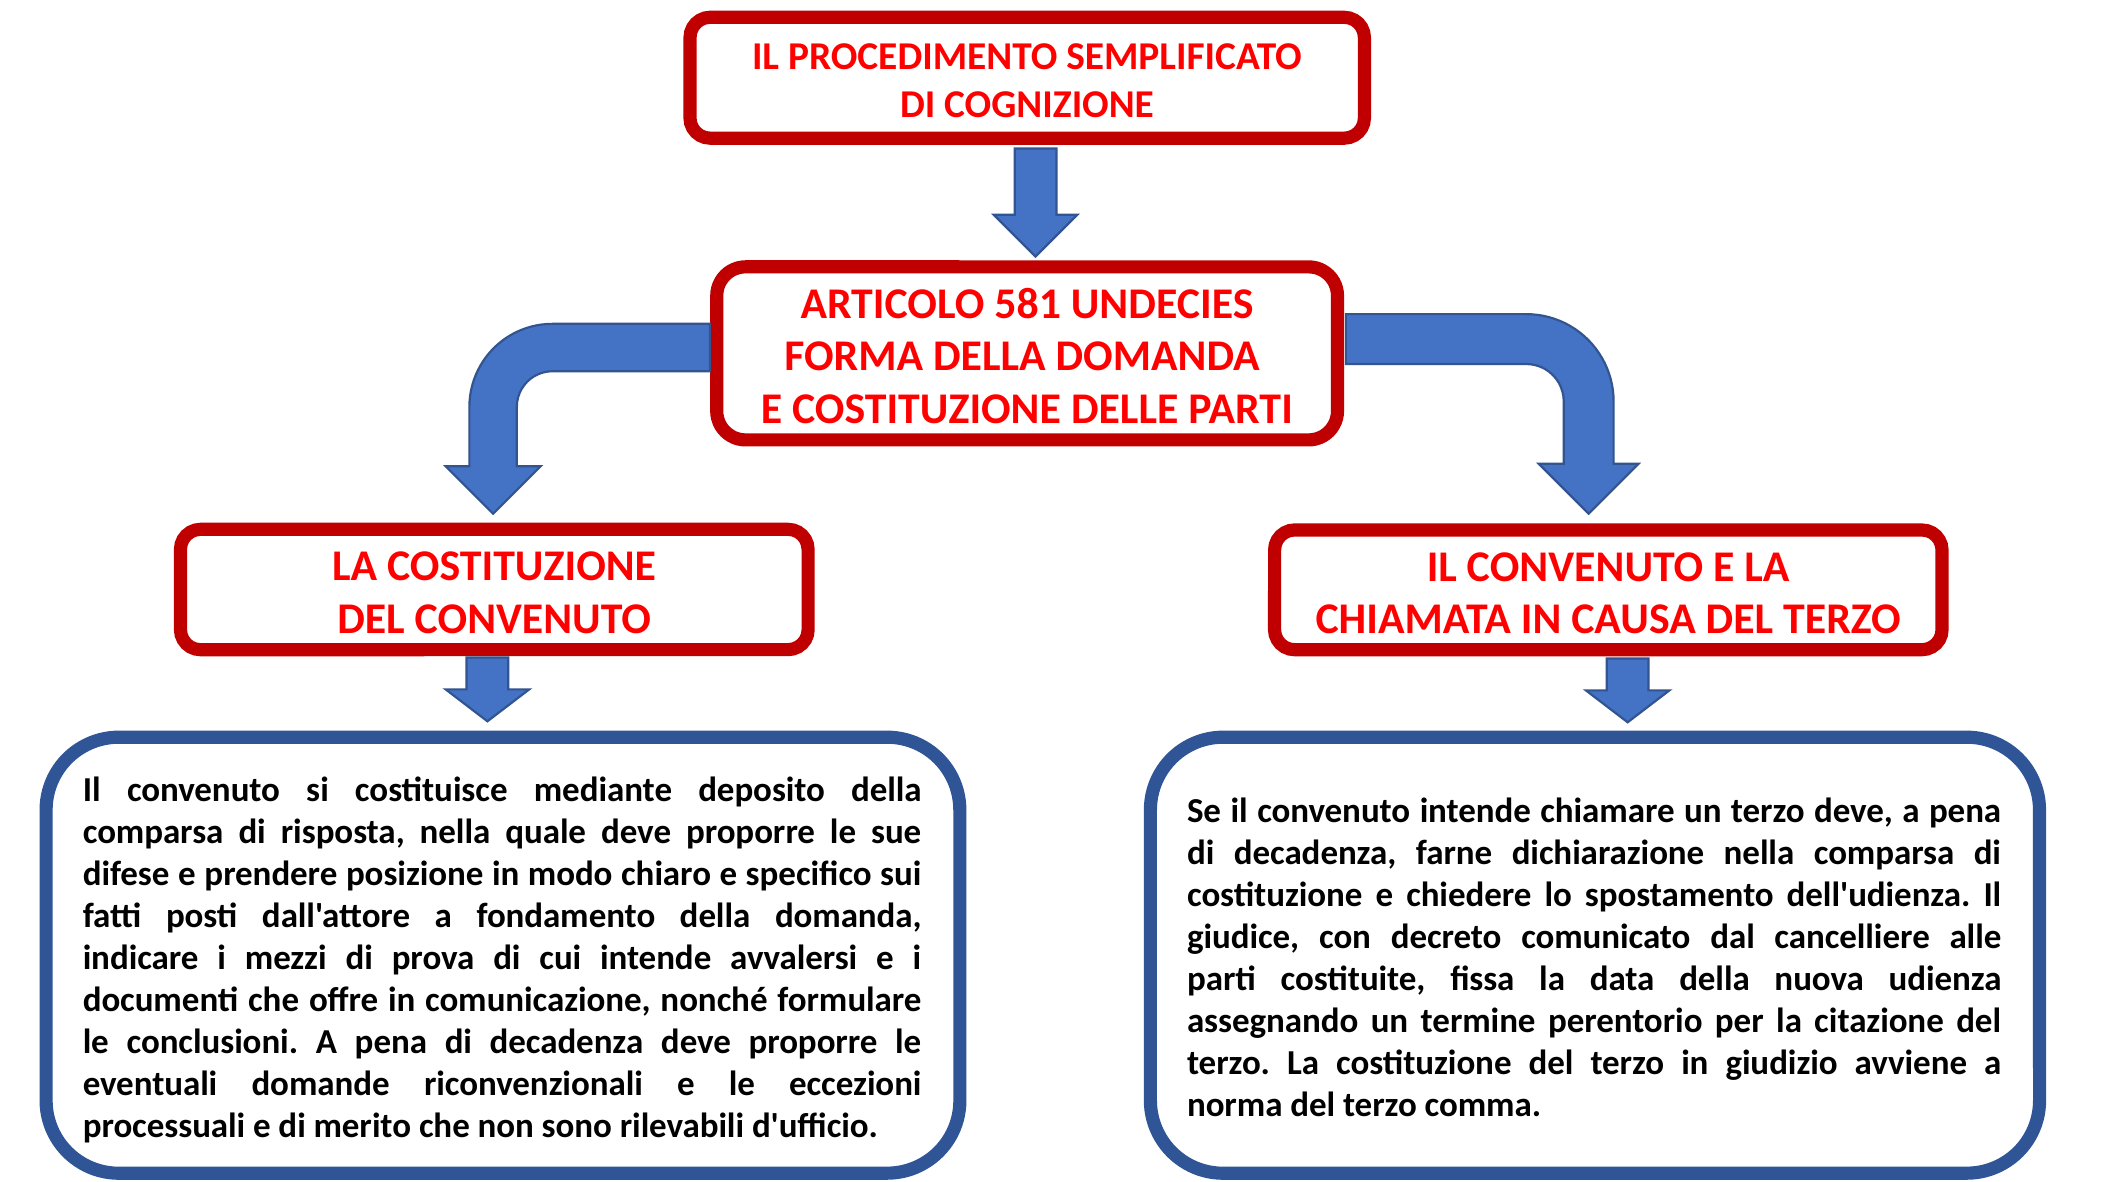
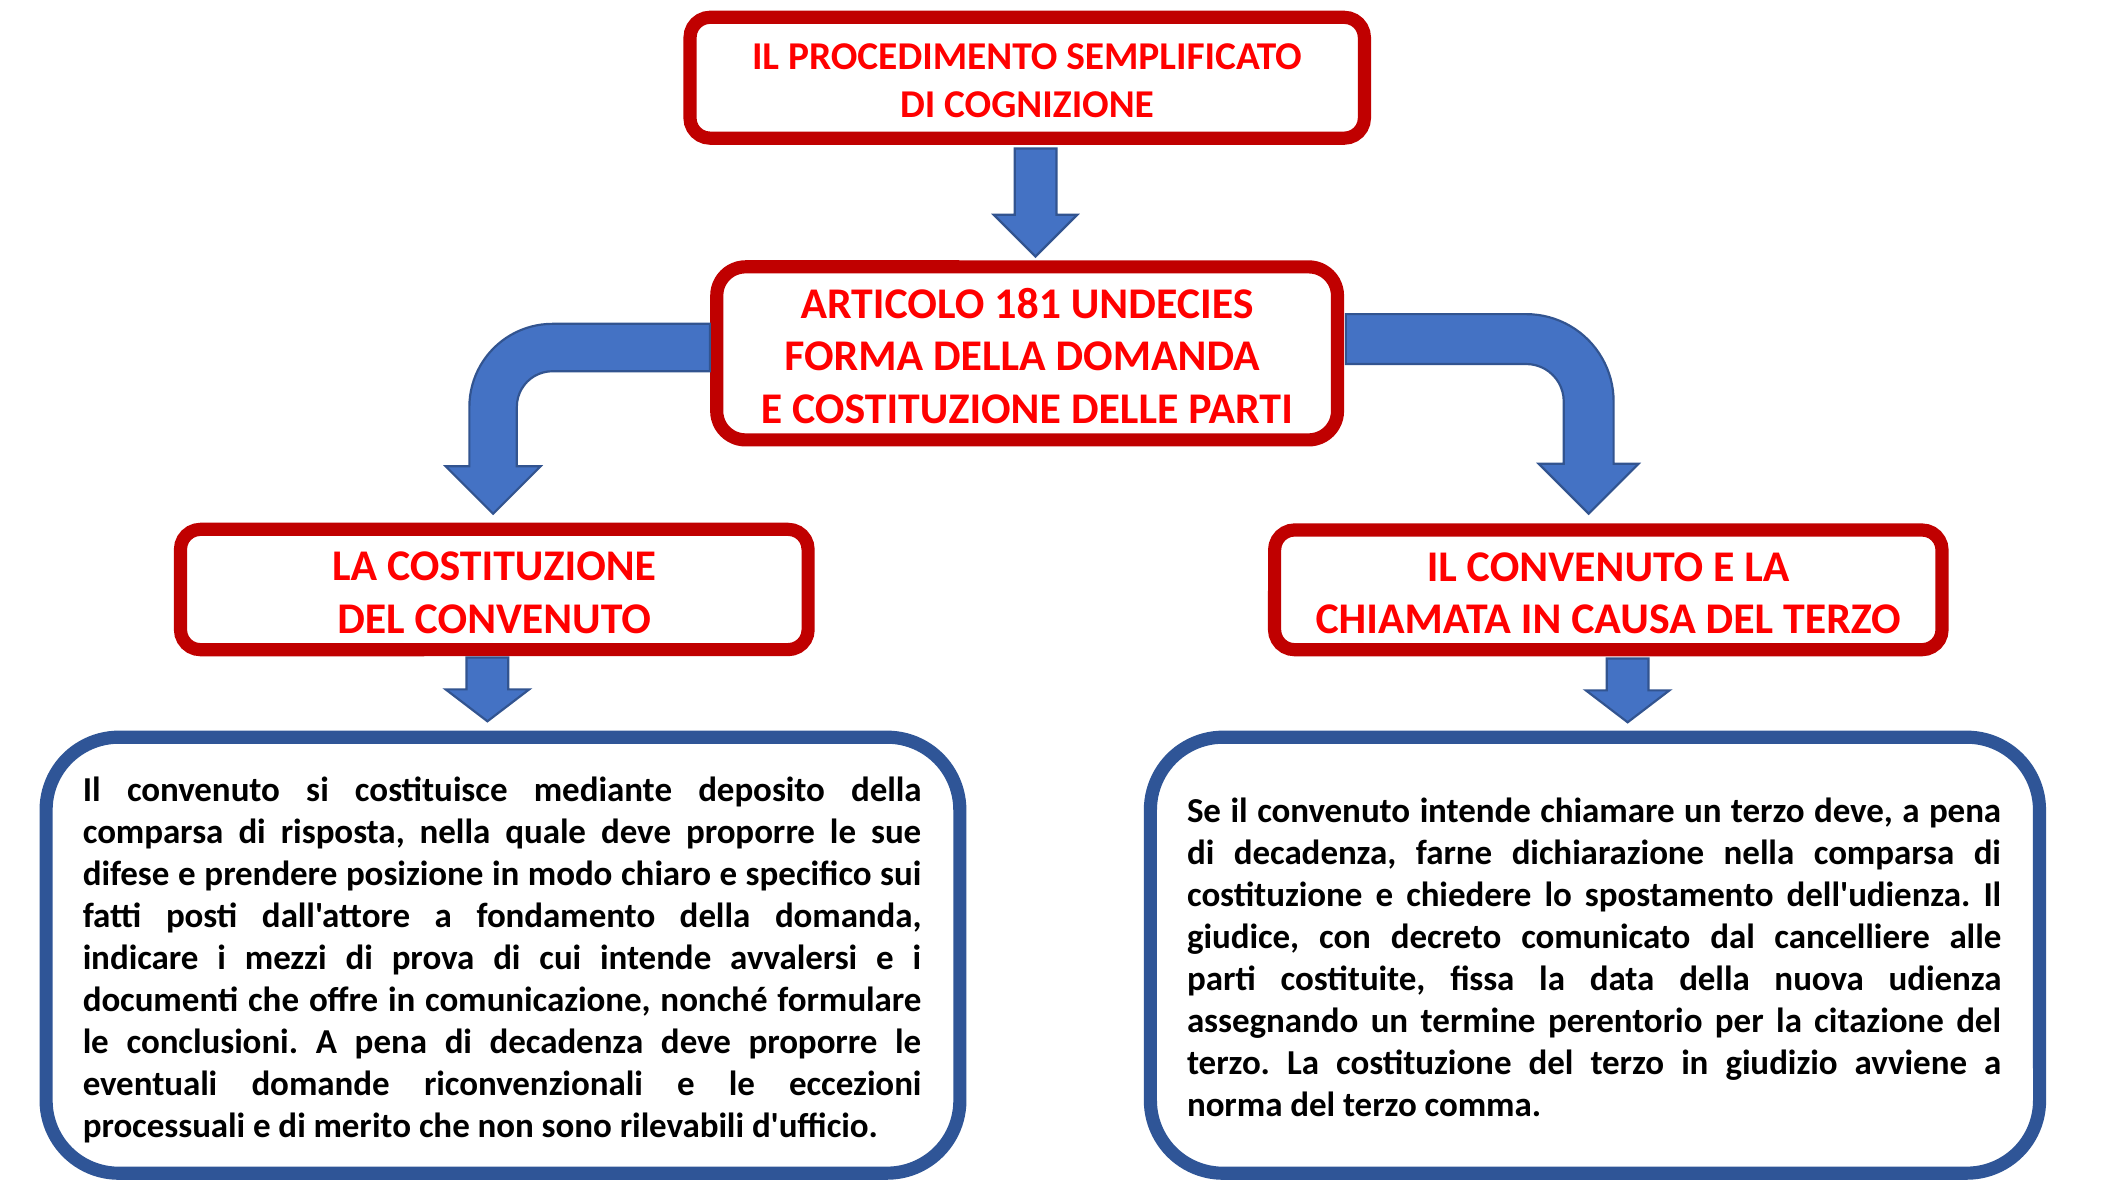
581: 581 -> 181
